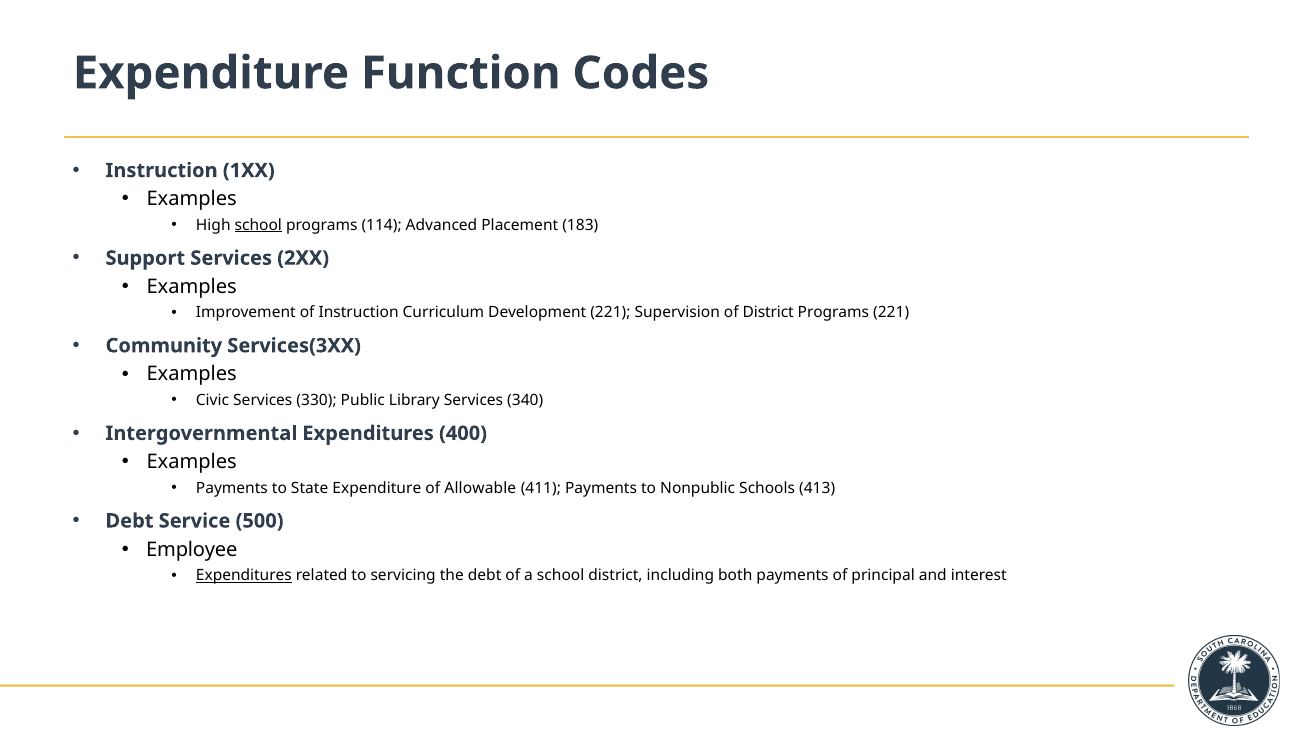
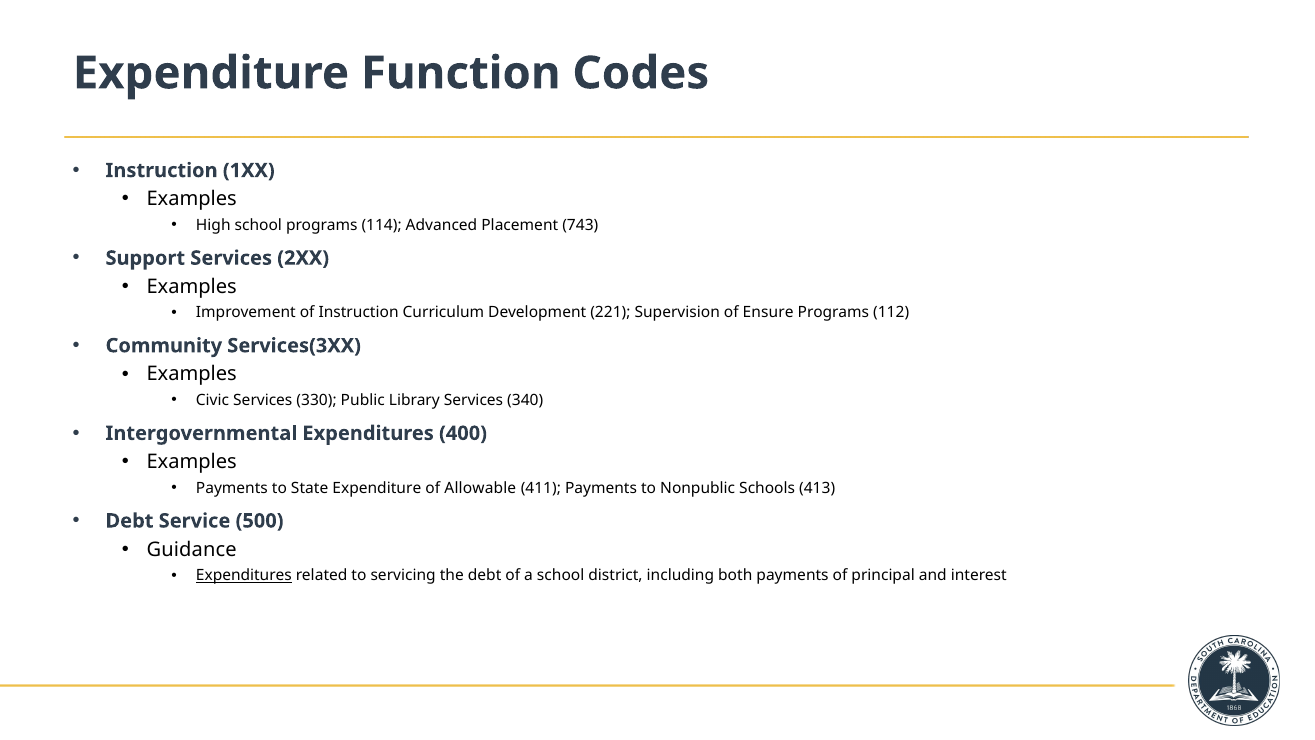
school at (258, 225) underline: present -> none
183: 183 -> 743
of District: District -> Ensure
Programs 221: 221 -> 112
Employee: Employee -> Guidance
